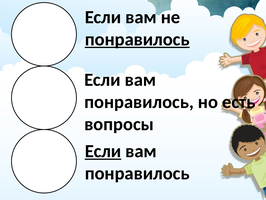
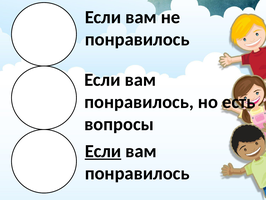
понравилось at (137, 39) underline: present -> none
